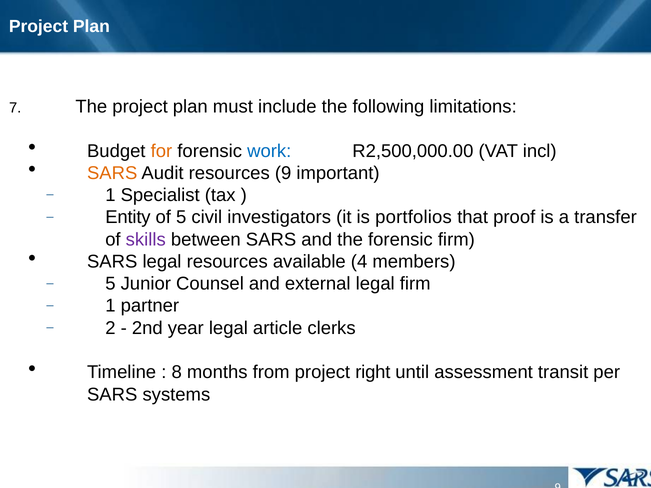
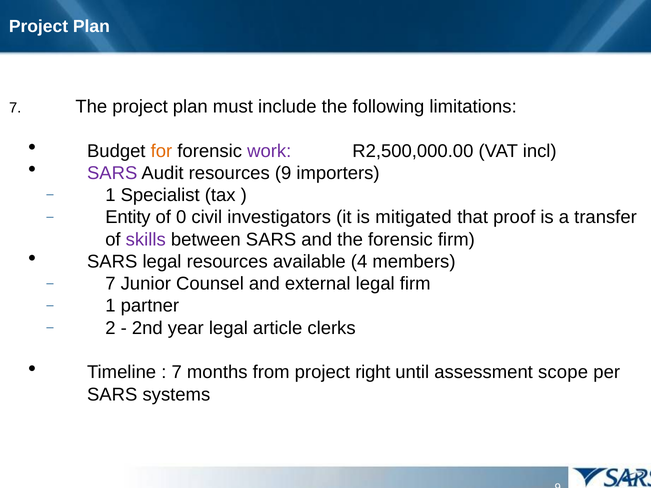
work colour: blue -> purple
SARS at (112, 173) colour: orange -> purple
important: important -> importers
of 5: 5 -> 0
portfolios: portfolios -> mitigated
5 at (110, 284): 5 -> 7
8 at (177, 373): 8 -> 7
transit: transit -> scope
